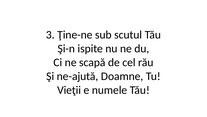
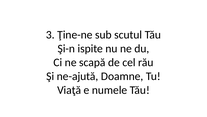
Vieţii: Vieţii -> Viaţă
